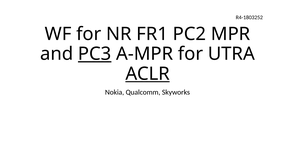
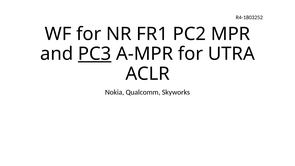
ACLR underline: present -> none
